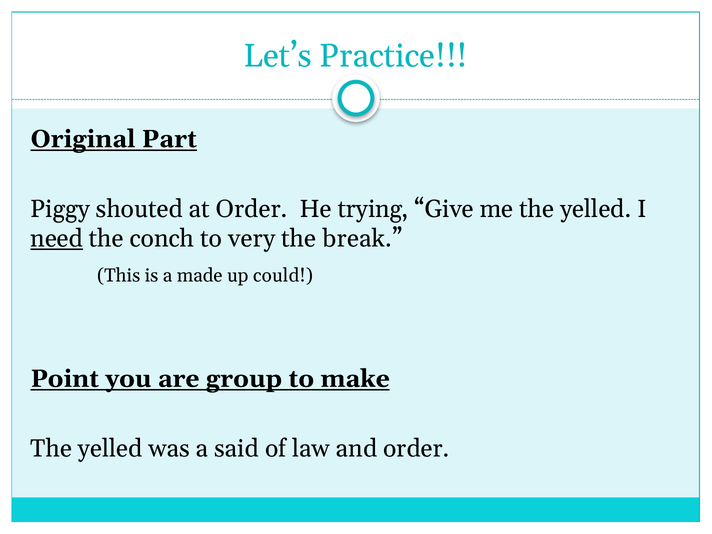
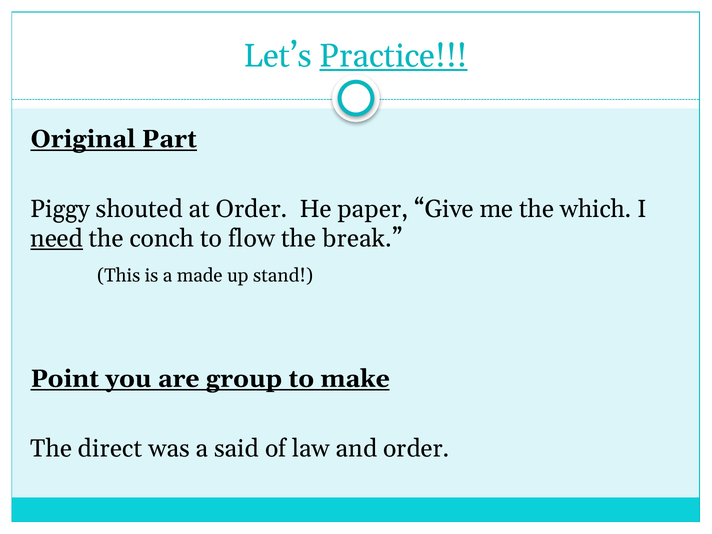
Practice underline: none -> present
trying: trying -> paper
me the yelled: yelled -> which
very: very -> flow
could: could -> stand
yelled at (110, 449): yelled -> direct
